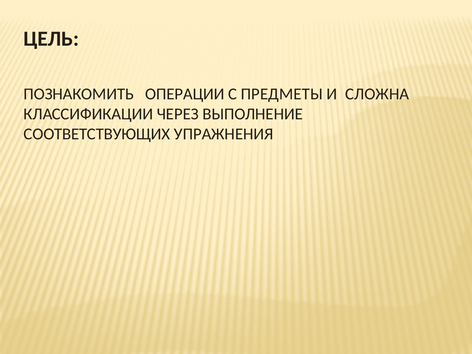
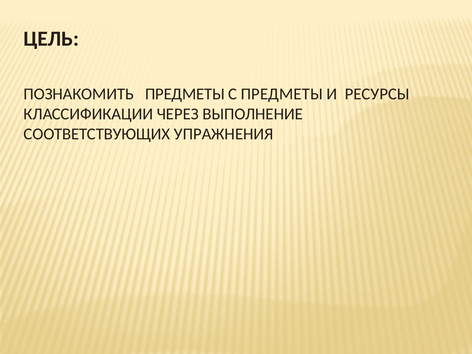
ПОЗНАКОМИТЬ ОПЕРАЦИИ: ОПЕРАЦИИ -> ПРЕДМЕТЫ
СЛОЖНА: СЛОЖНА -> РЕСУРСЫ
